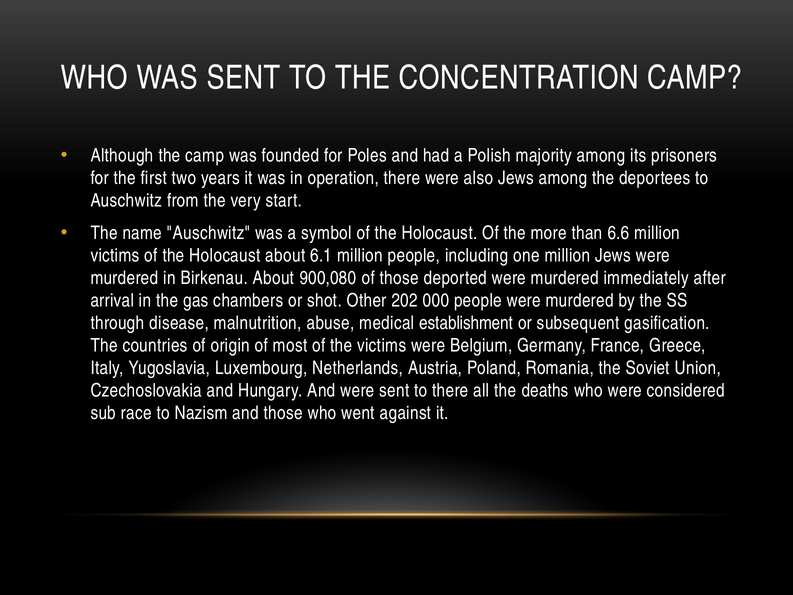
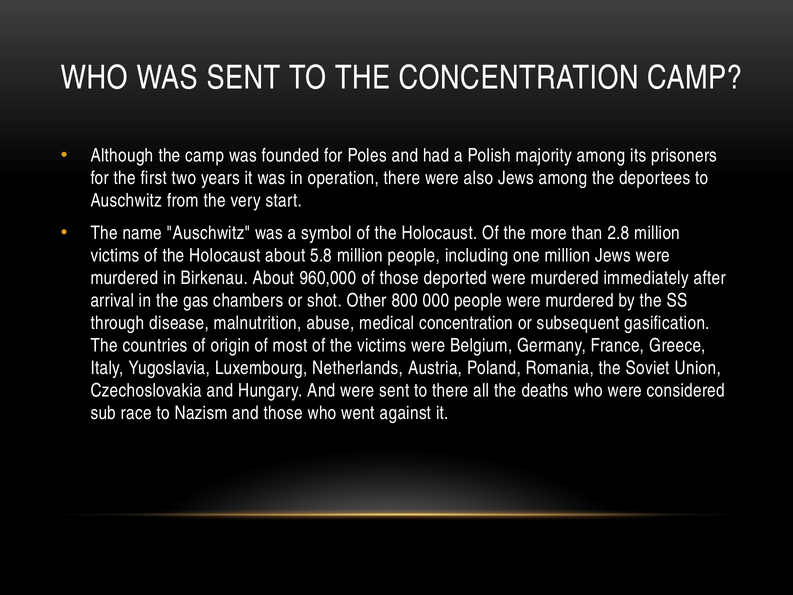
6.6: 6.6 -> 2.8
6.1: 6.1 -> 5.8
900,080: 900,080 -> 960,000
202: 202 -> 800
medical establishment: establishment -> concentration
